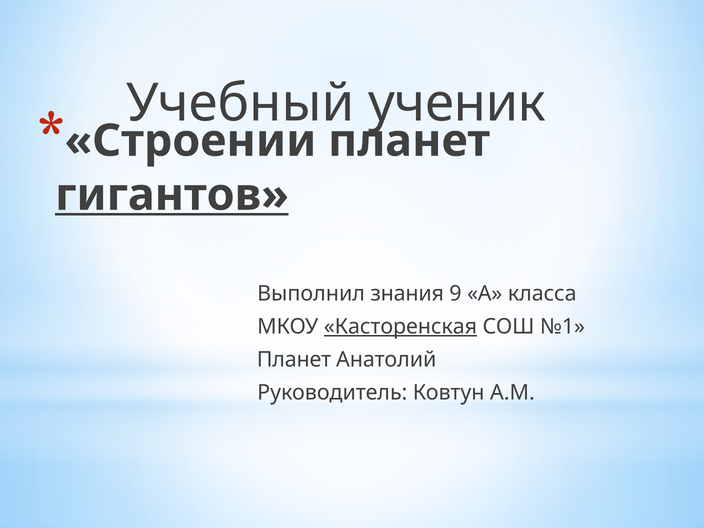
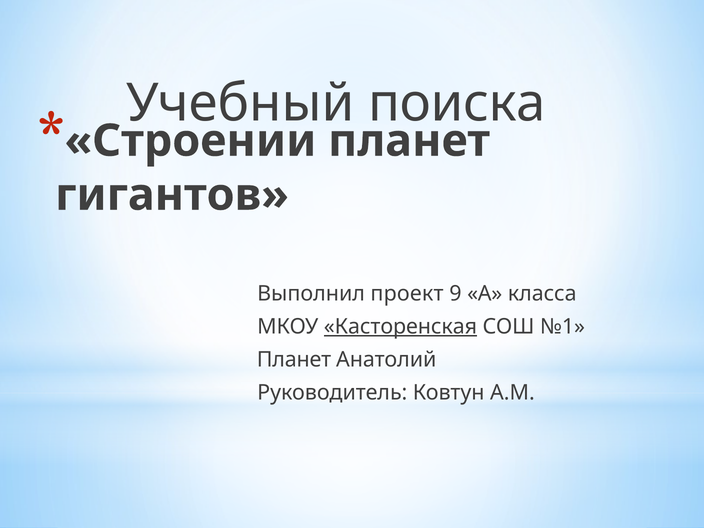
ученик: ученик -> поиска
гигантов underline: present -> none
знания: знания -> проект
